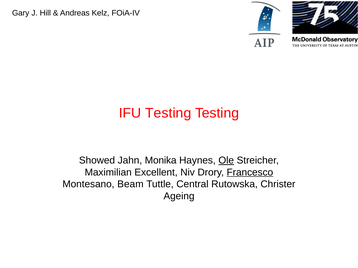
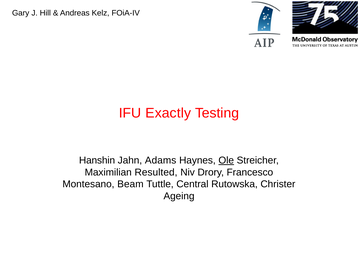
IFU Testing: Testing -> Exactly
Showed: Showed -> Hanshin
Monika: Monika -> Adams
Excellent: Excellent -> Resulted
Francesco underline: present -> none
